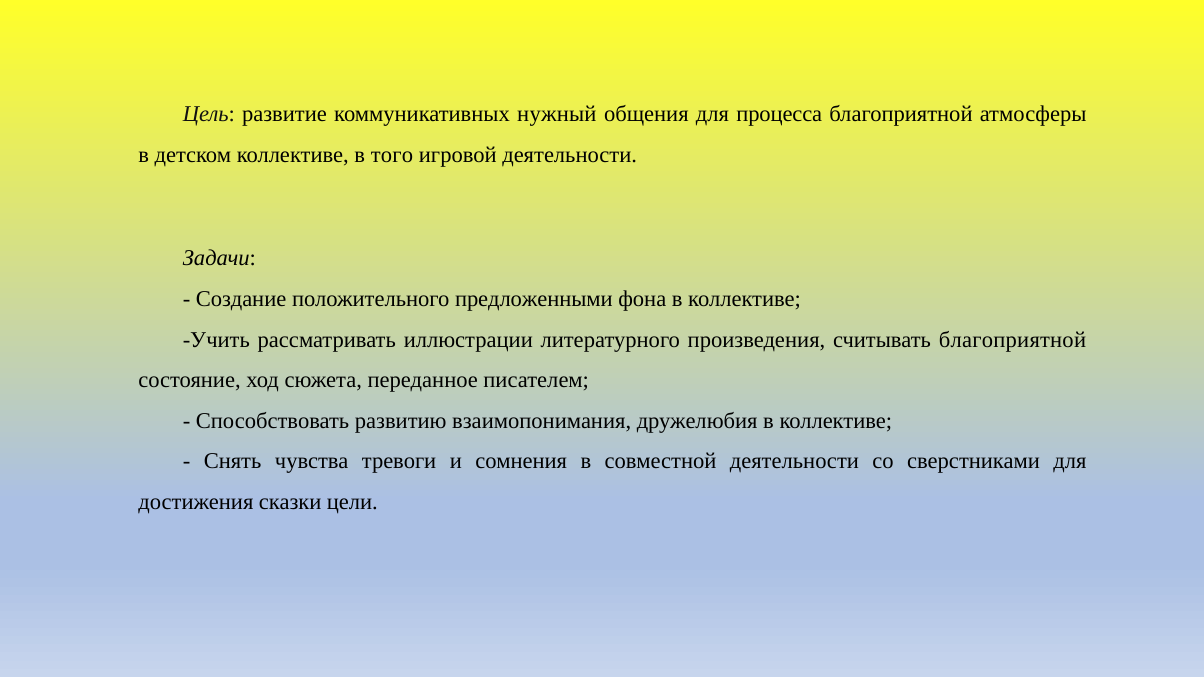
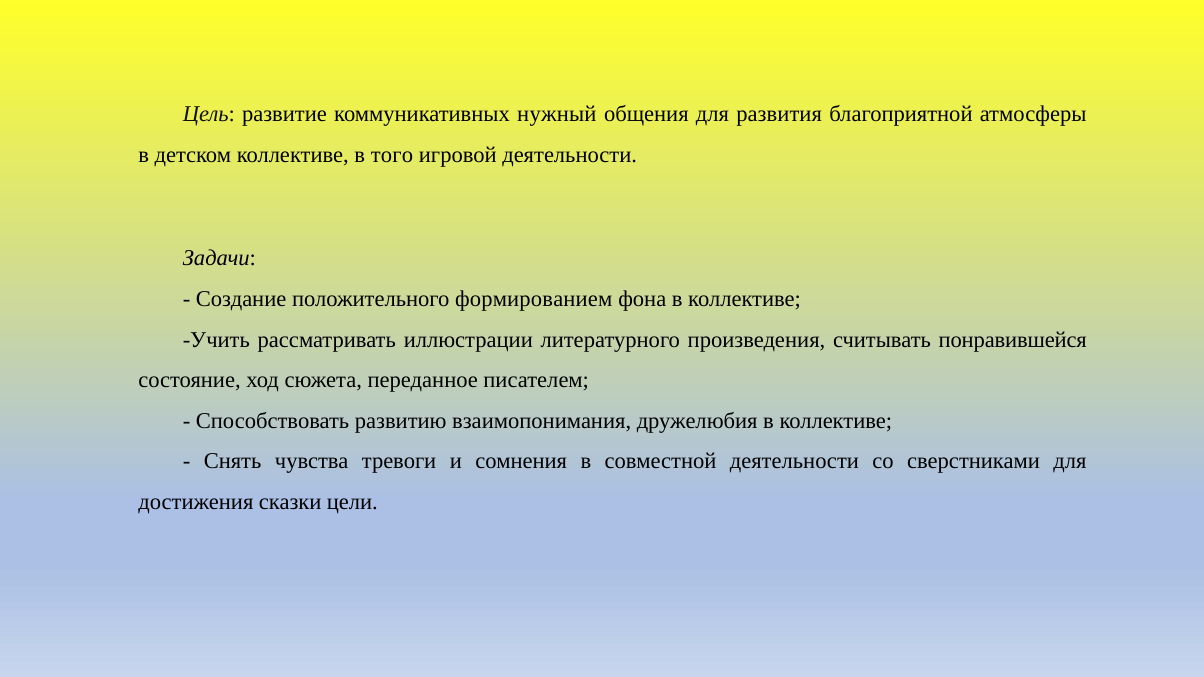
процесса: процесса -> развития
предложенными: предложенными -> формированием
считывать благоприятной: благоприятной -> понравившейся
